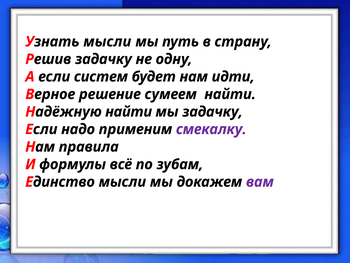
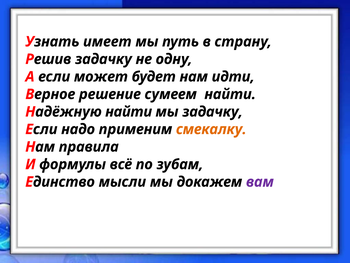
Узнать мысли: мысли -> имеет
систем: систем -> может
смекалку colour: purple -> orange
